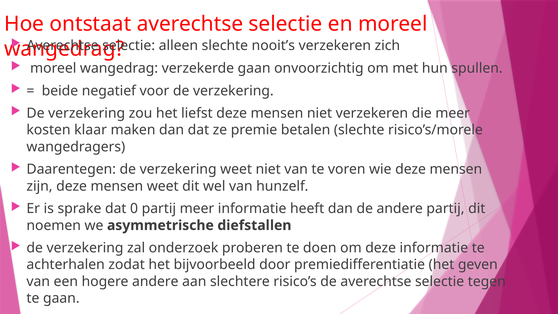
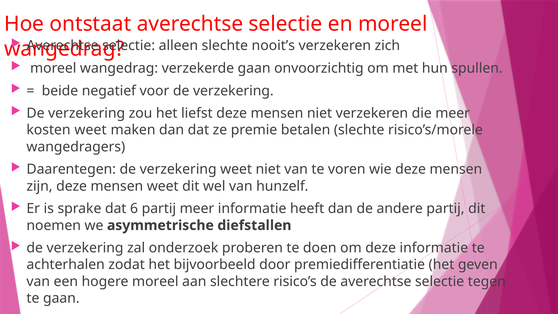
kosten klaar: klaar -> weet
0: 0 -> 6
hogere andere: andere -> moreel
